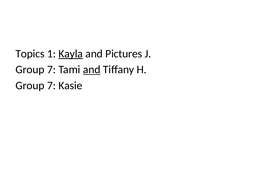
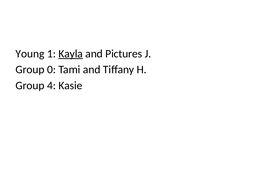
Topics: Topics -> Young
7 at (51, 70): 7 -> 0
and at (92, 70) underline: present -> none
7 at (51, 86): 7 -> 4
